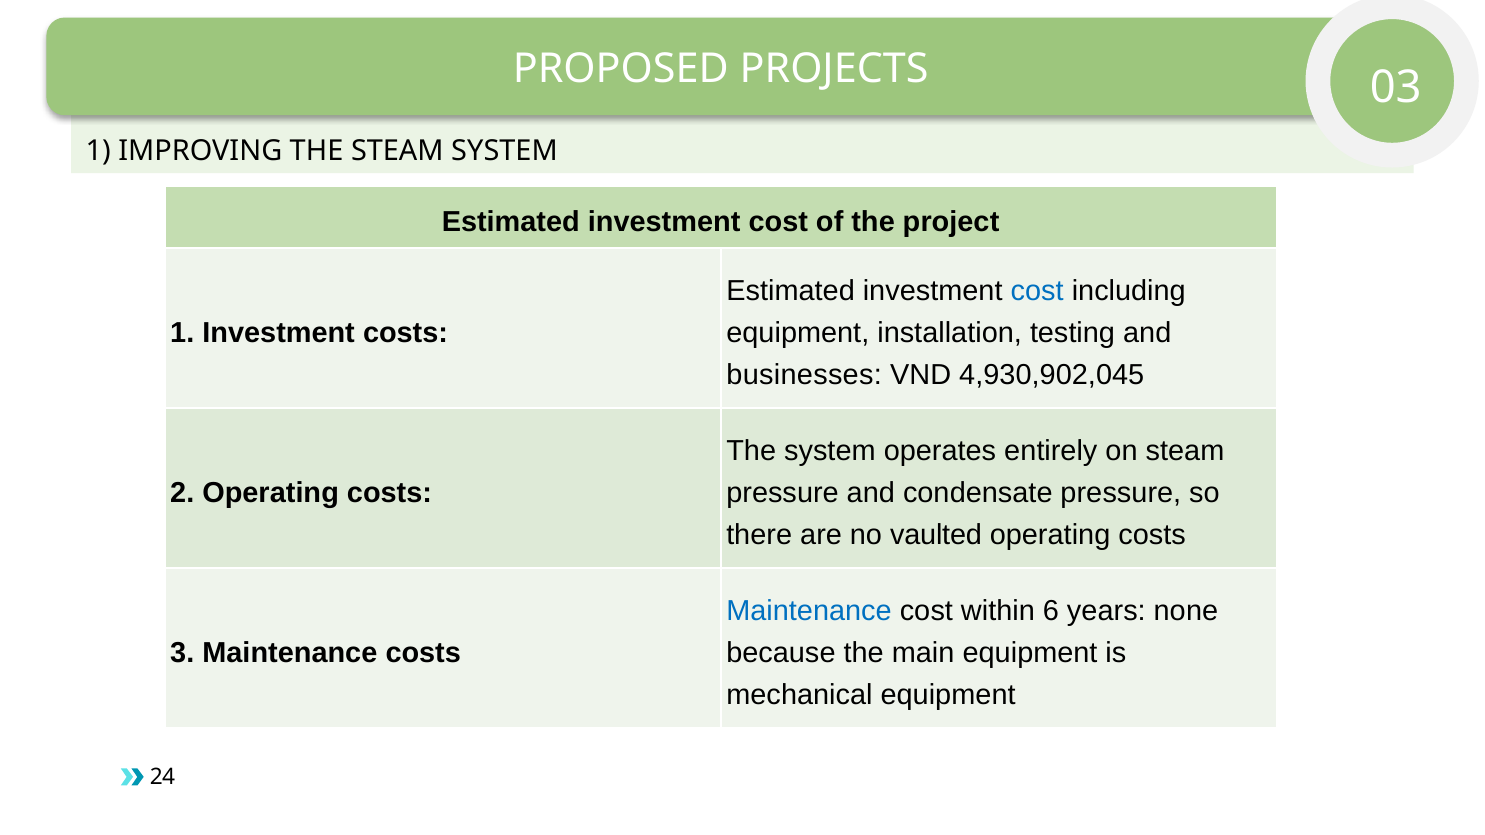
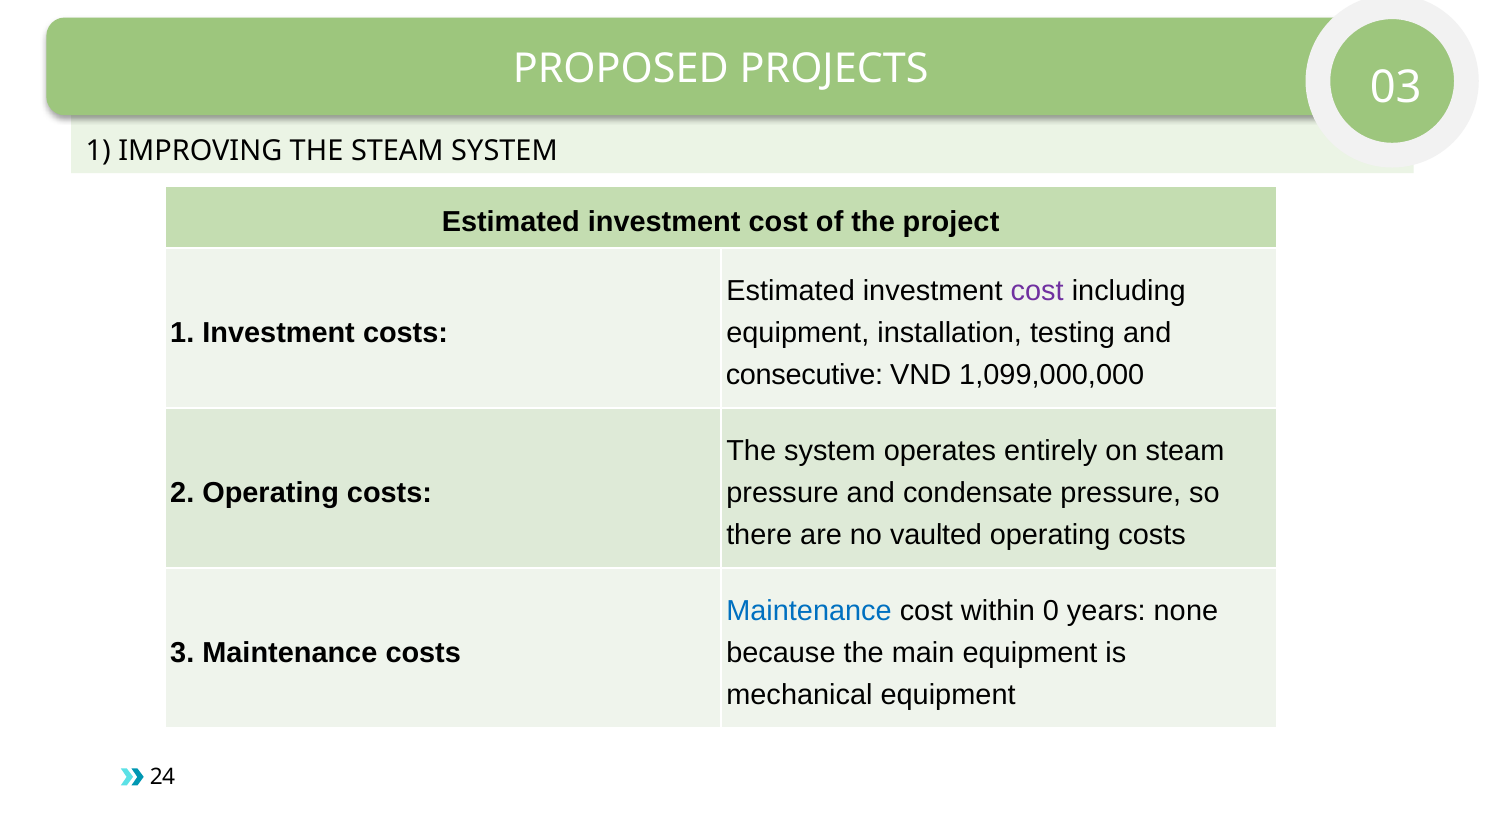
cost at (1037, 291) colour: blue -> purple
businesses: businesses -> consecutive
4,930,902,045: 4,930,902,045 -> 1,099,000,000
6: 6 -> 0
